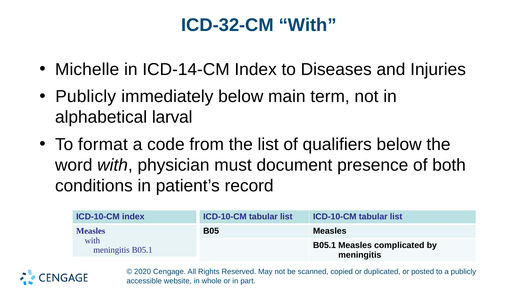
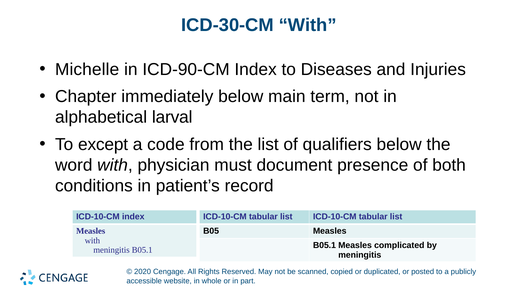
ICD-32-CM: ICD-32-CM -> ICD-30-CM
ICD-14-CM: ICD-14-CM -> ICD-90-CM
Publicly at (86, 97): Publicly -> Chapter
format: format -> except
